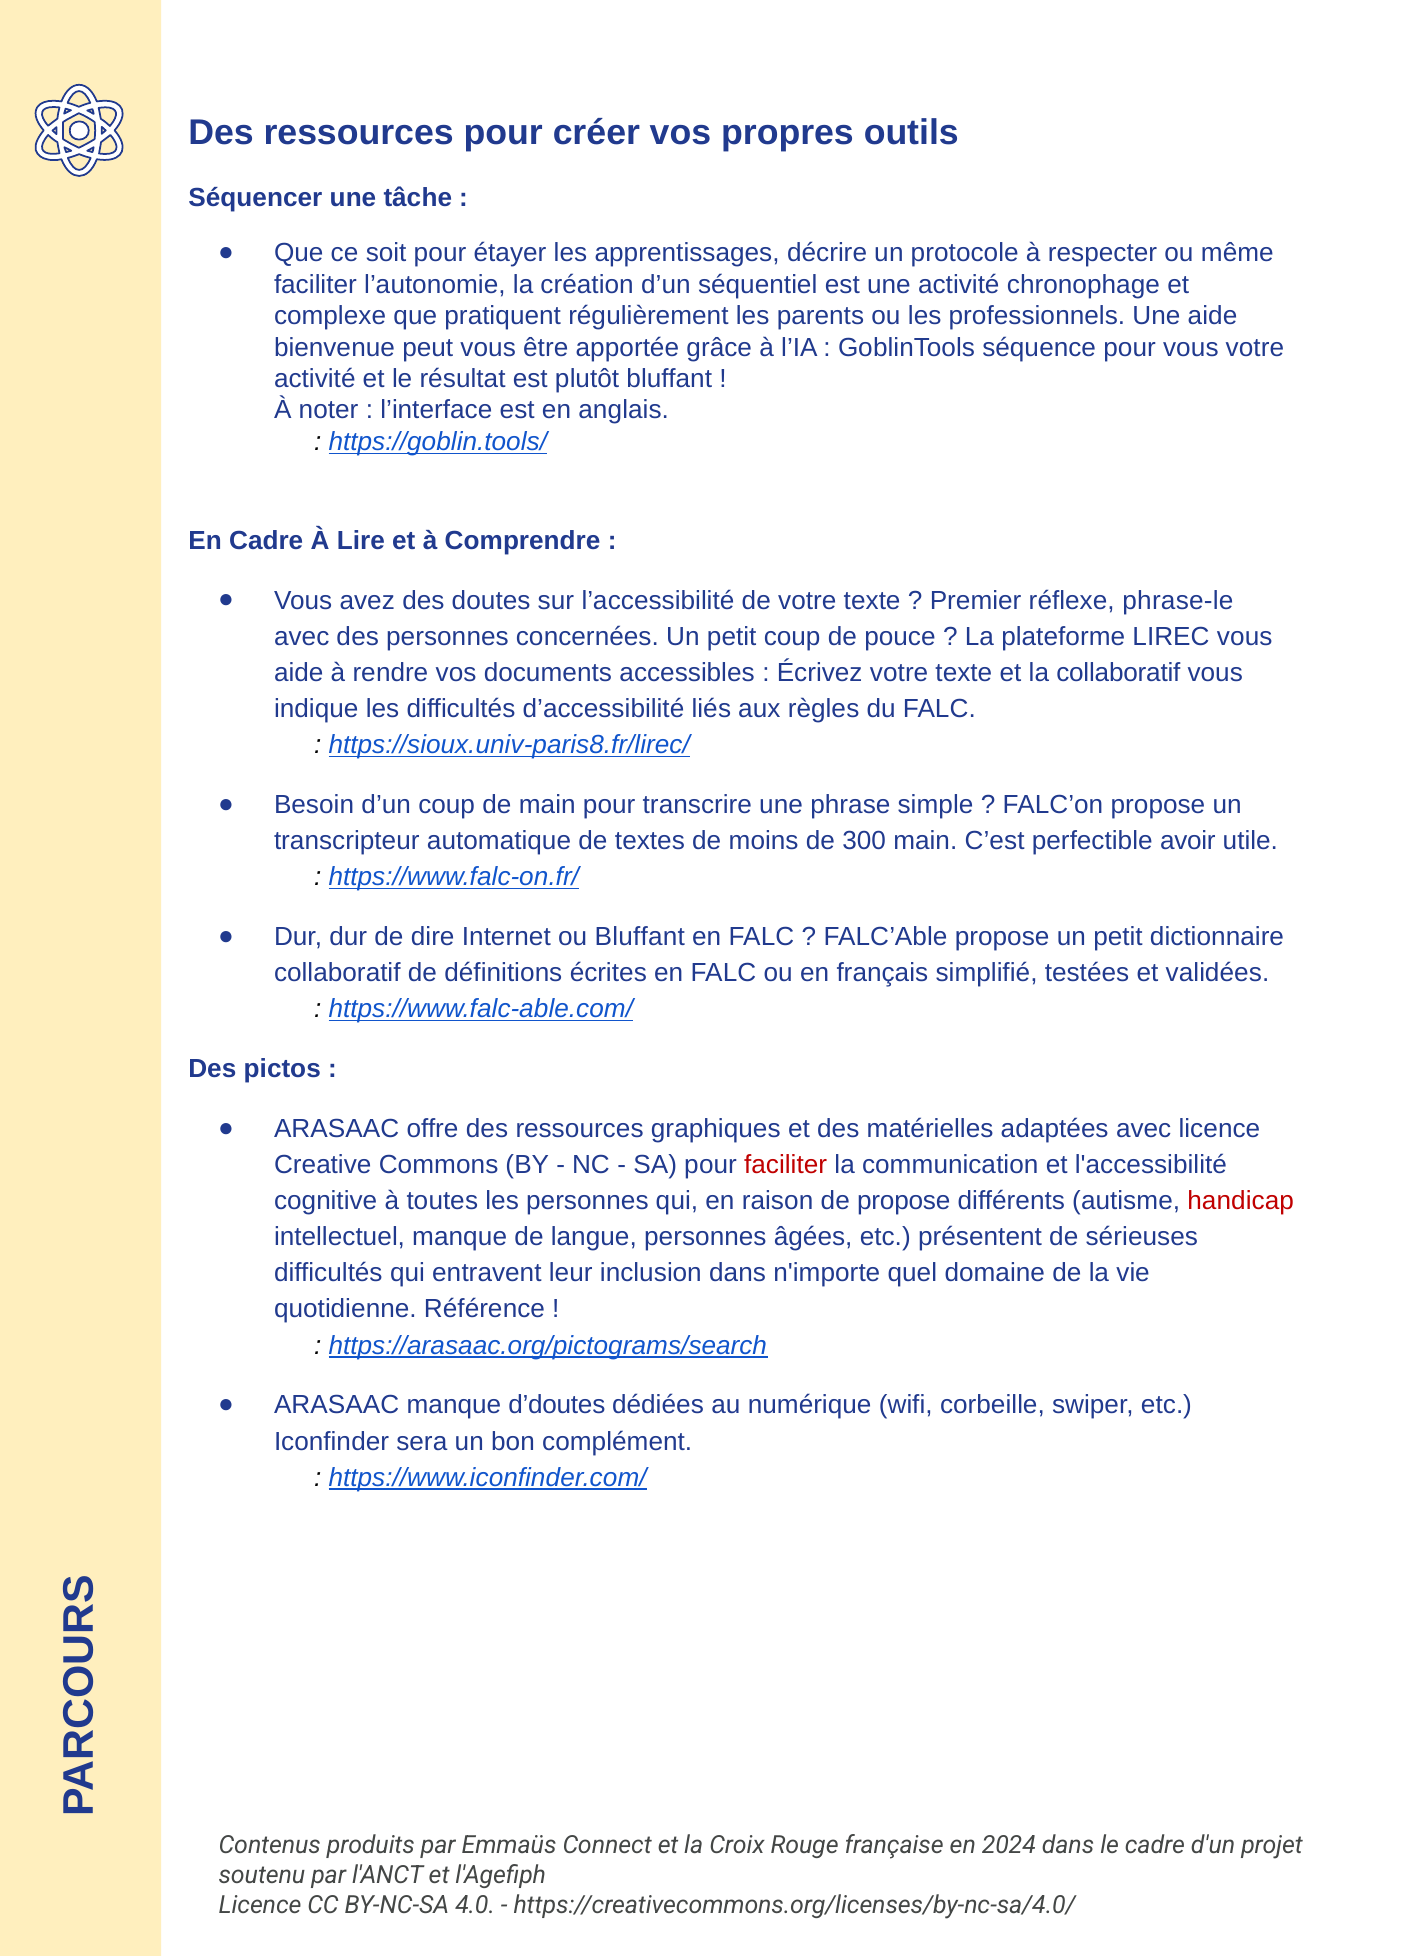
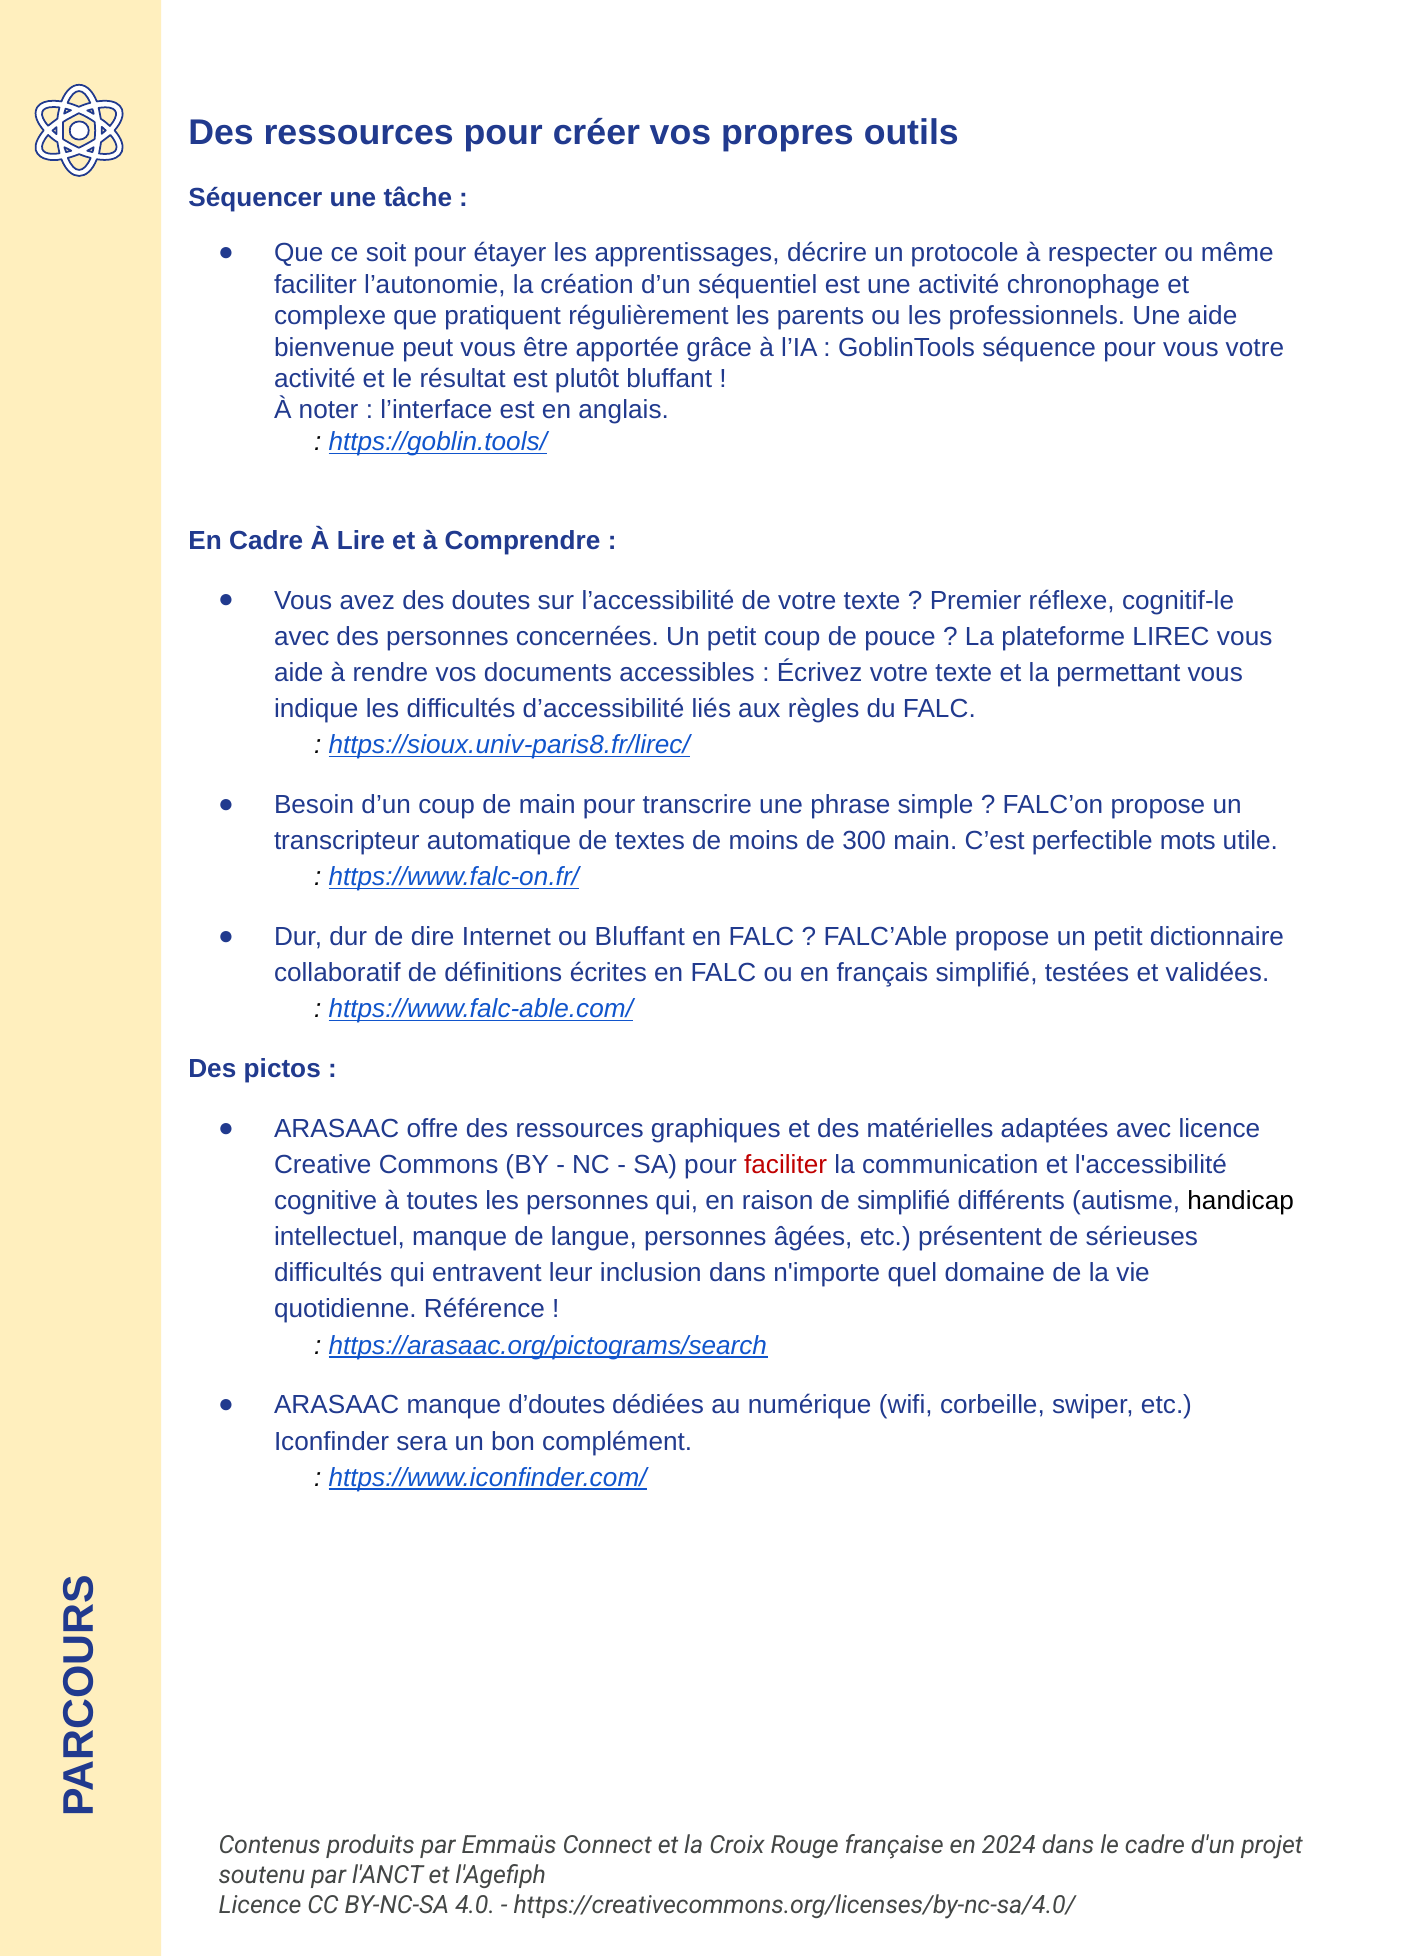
phrase-le: phrase-le -> cognitif-le
la collaboratif: collaboratif -> permettant
avoir: avoir -> mots
de propose: propose -> simplifié
handicap colour: red -> black
